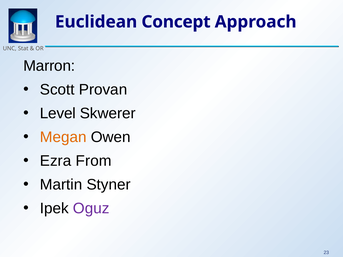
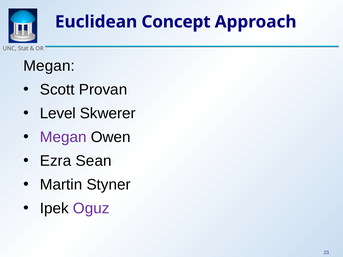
Marron at (49, 66): Marron -> Megan
Megan at (63, 137) colour: orange -> purple
From: From -> Sean
